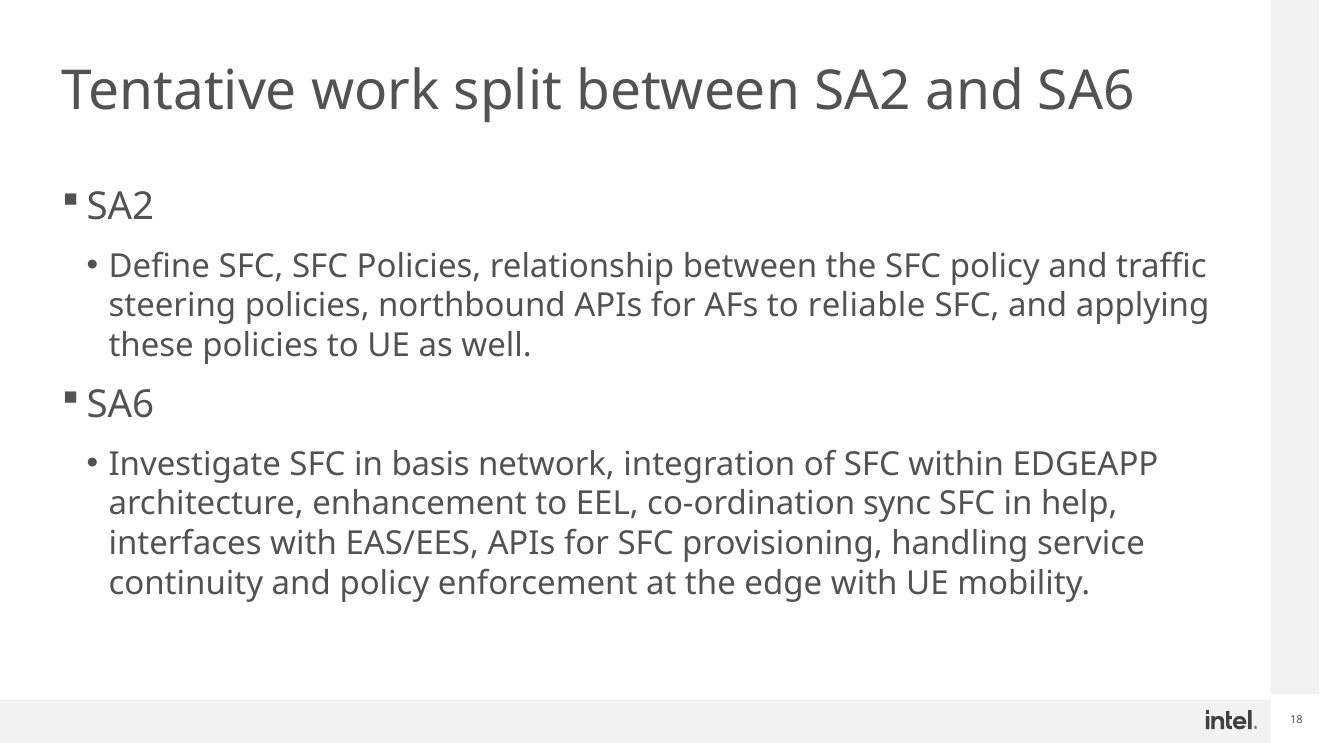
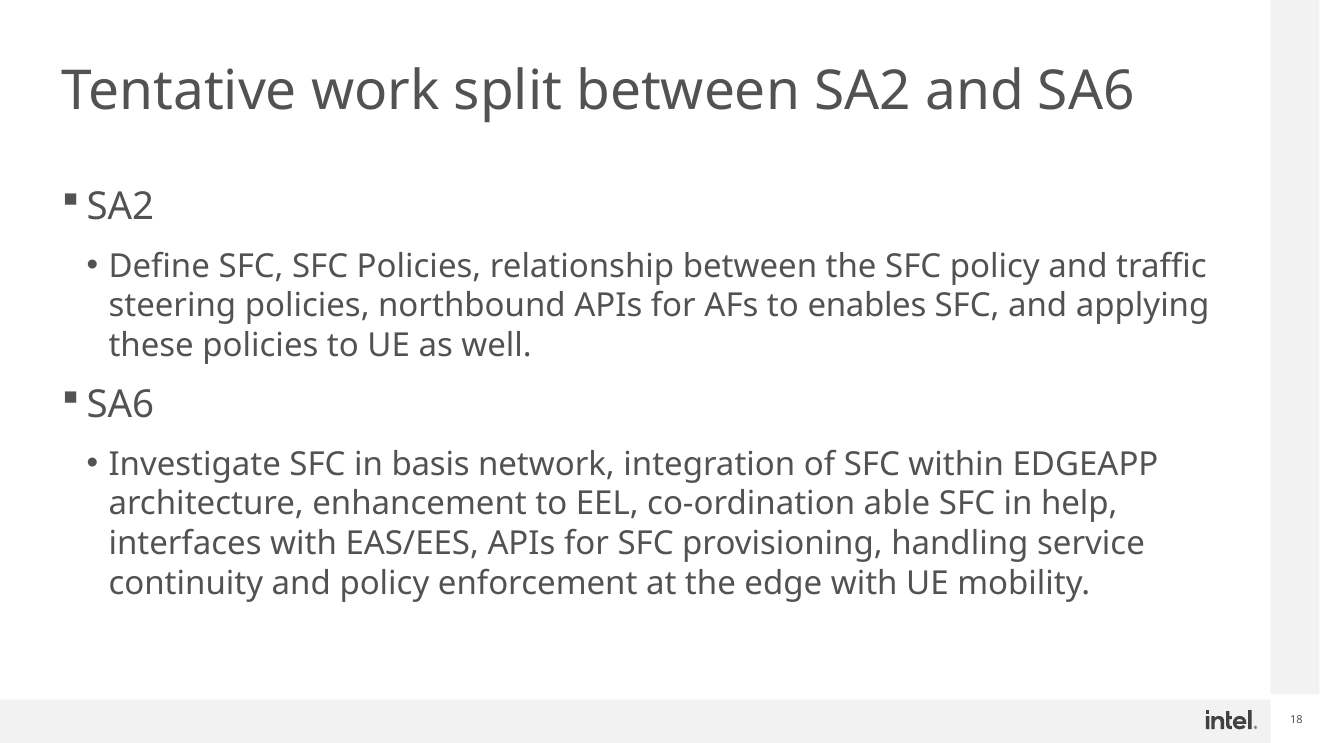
reliable: reliable -> enables
sync: sync -> able
